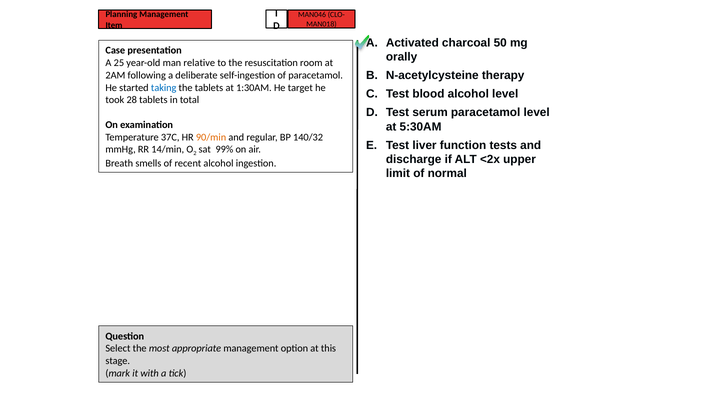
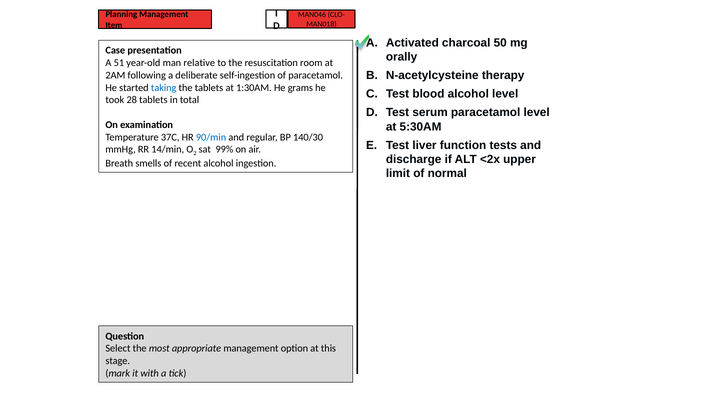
25: 25 -> 51
target: target -> grams
90/min colour: orange -> blue
140/32: 140/32 -> 140/30
